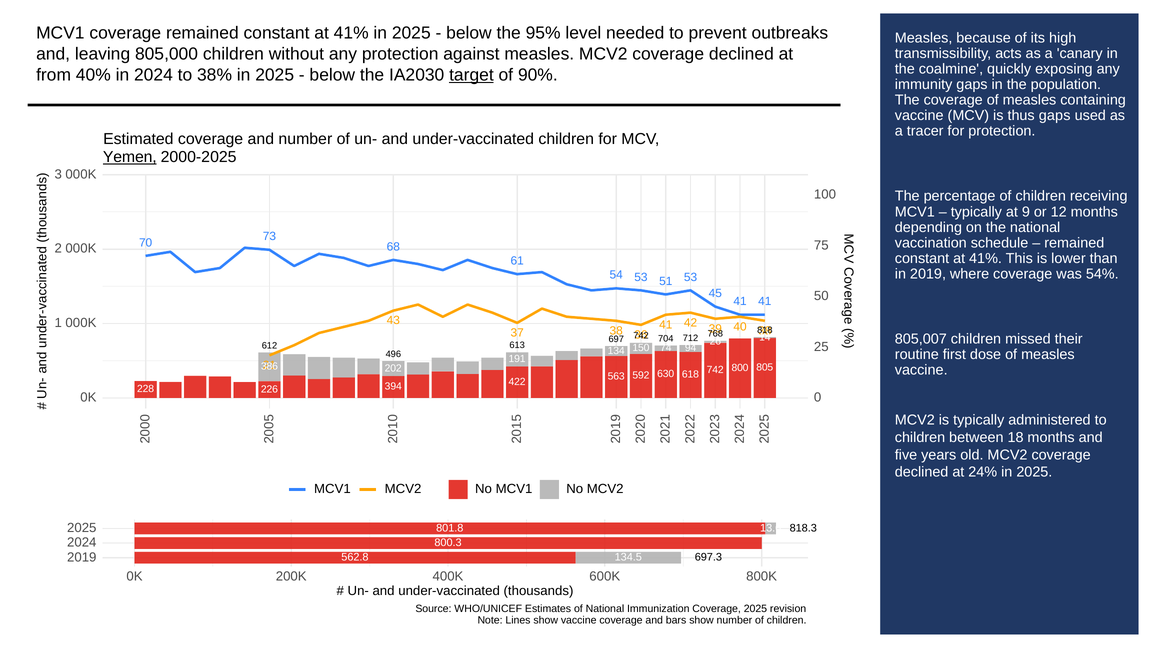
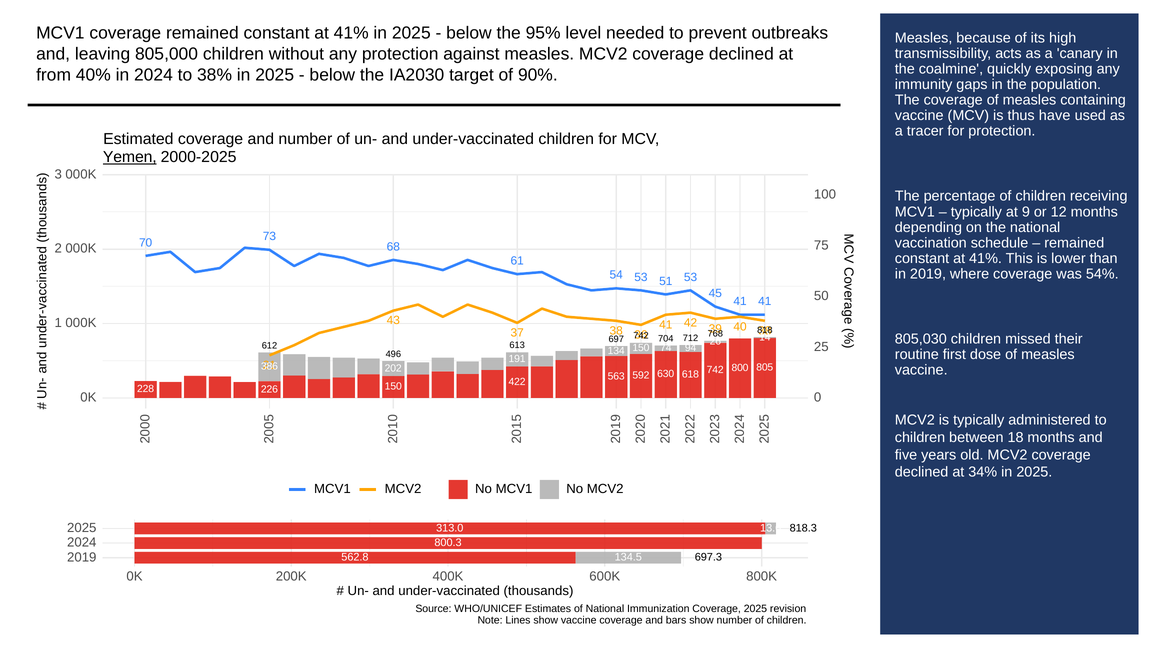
target underline: present -> none
thus gaps: gaps -> have
805,007: 805,007 -> 805,030
226 394: 394 -> 150
24%: 24% -> 34%
801.8: 801.8 -> 313.0
